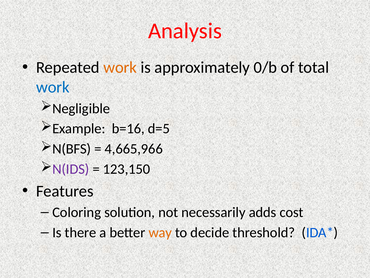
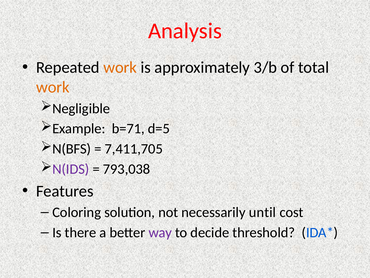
0/b: 0/b -> 3/b
work at (53, 87) colour: blue -> orange
b=16: b=16 -> b=71
4,665,966: 4,665,966 -> 7,411,705
123,150: 123,150 -> 793,038
adds: adds -> until
way colour: orange -> purple
